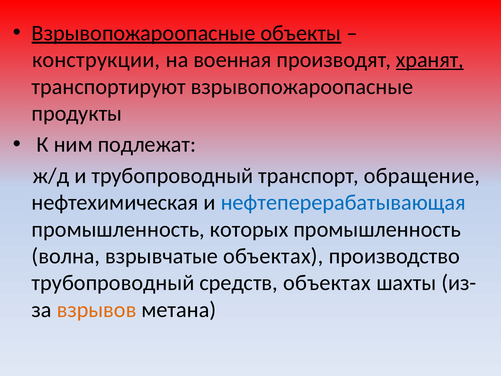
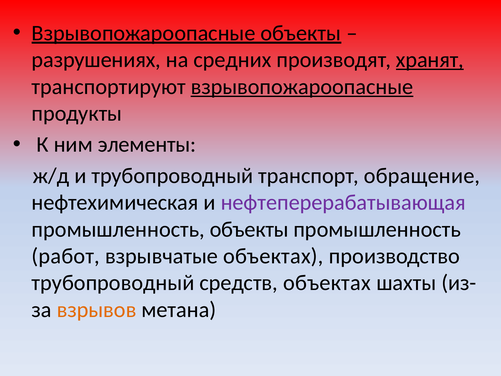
конструкции: конструкции -> разрушениях
военная: военная -> средних
взрывопожароопасные at (302, 87) underline: none -> present
подлежат: подлежат -> элементы
нефтеперерабатывающая colour: blue -> purple
промышленность которых: которых -> объекты
волна: волна -> работ
